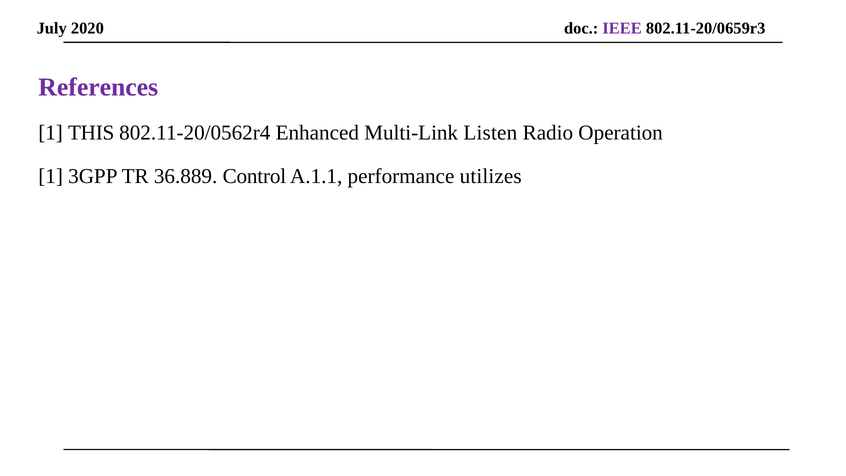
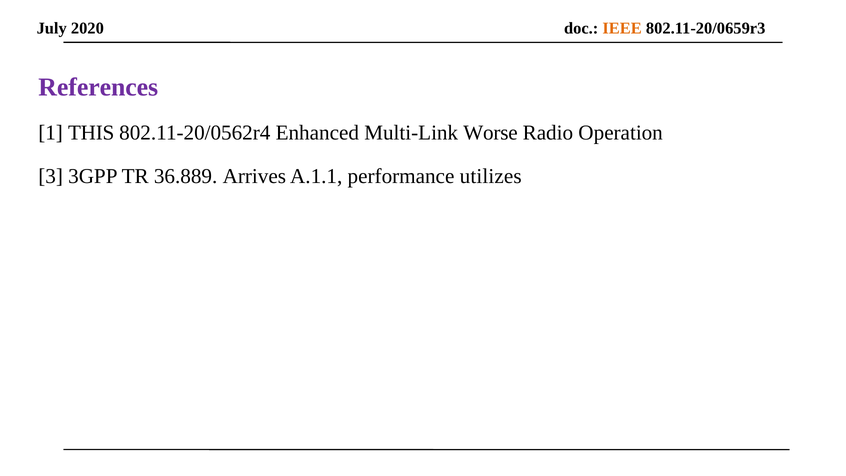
IEEE colour: purple -> orange
Listen: Listen -> Worse
1 at (51, 176): 1 -> 3
Control: Control -> Arrives
